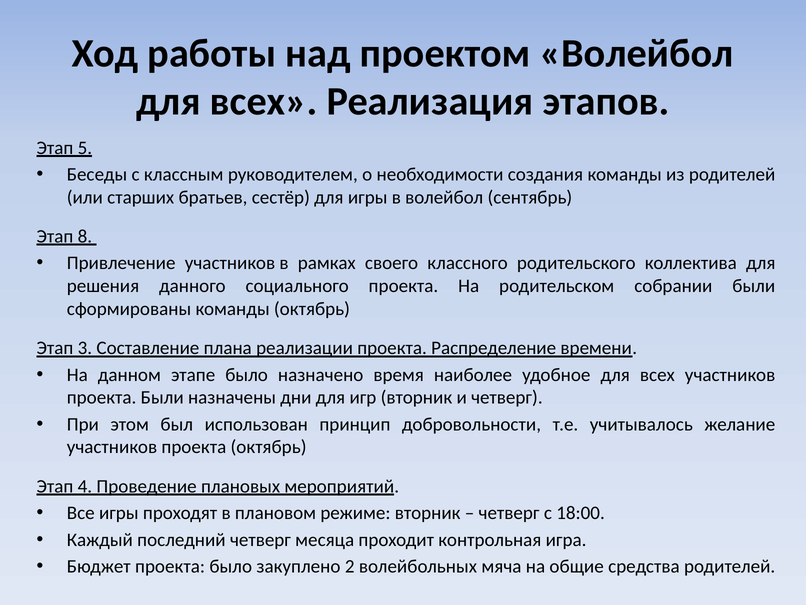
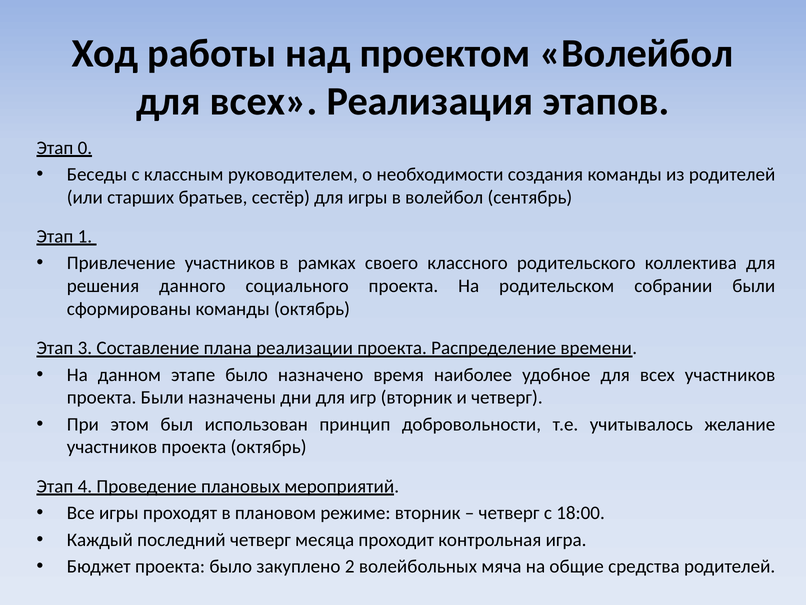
5: 5 -> 0
8: 8 -> 1
